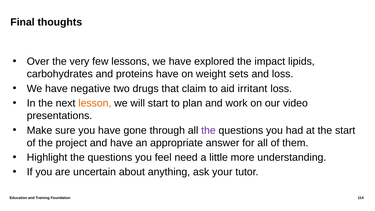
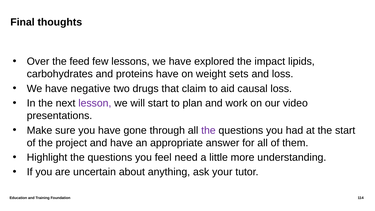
very: very -> feed
irritant: irritant -> causal
lesson colour: orange -> purple
